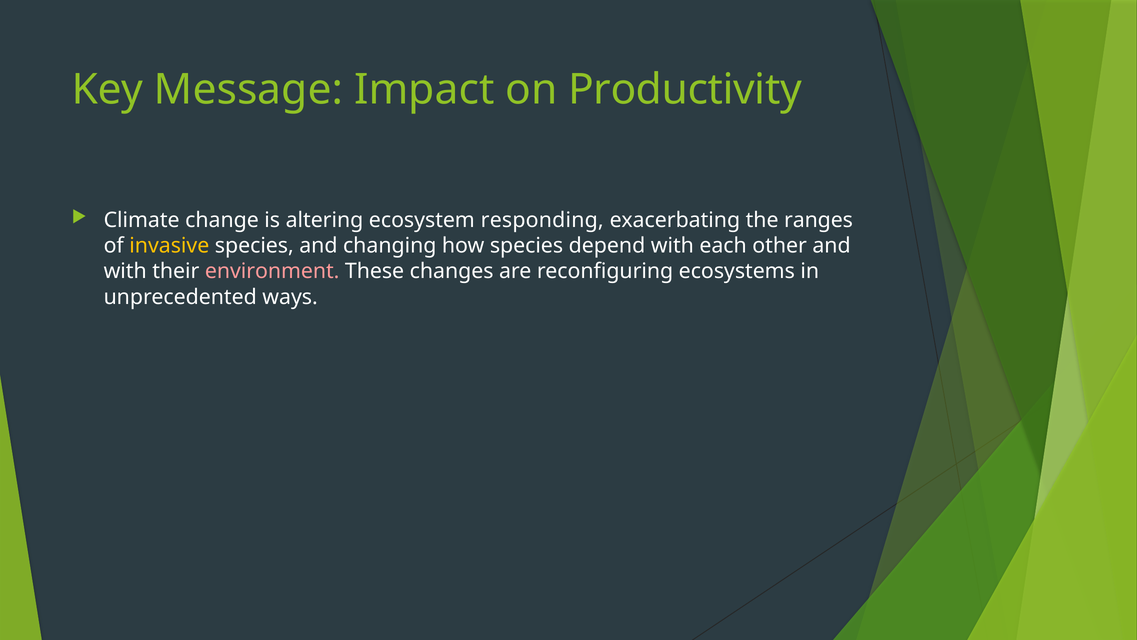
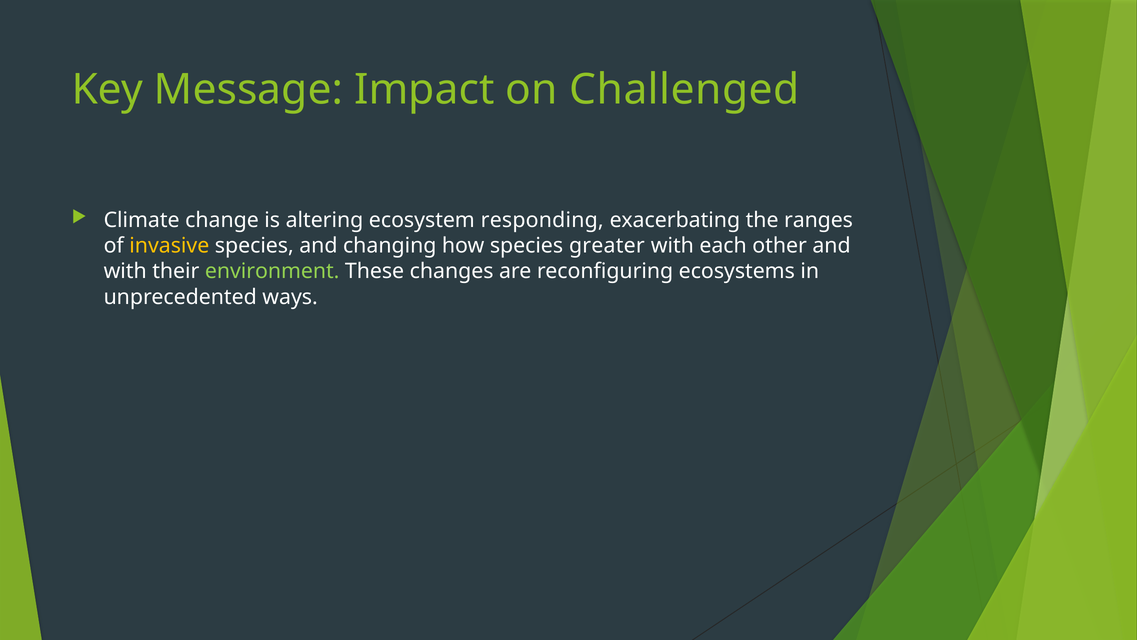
Productivity: Productivity -> Challenged
depend: depend -> greater
environment colour: pink -> light green
